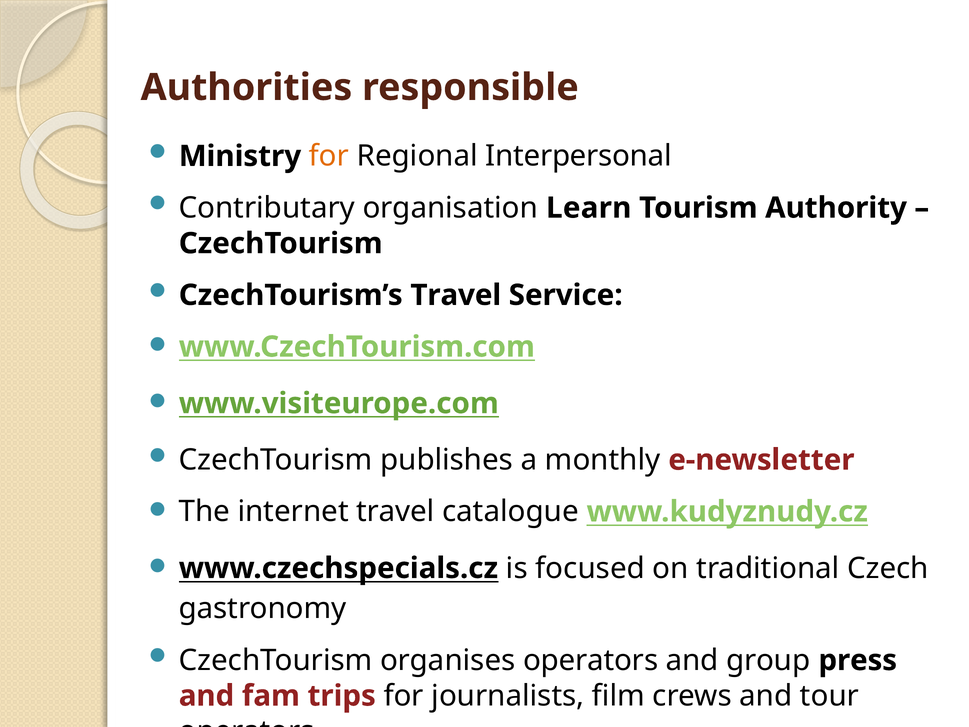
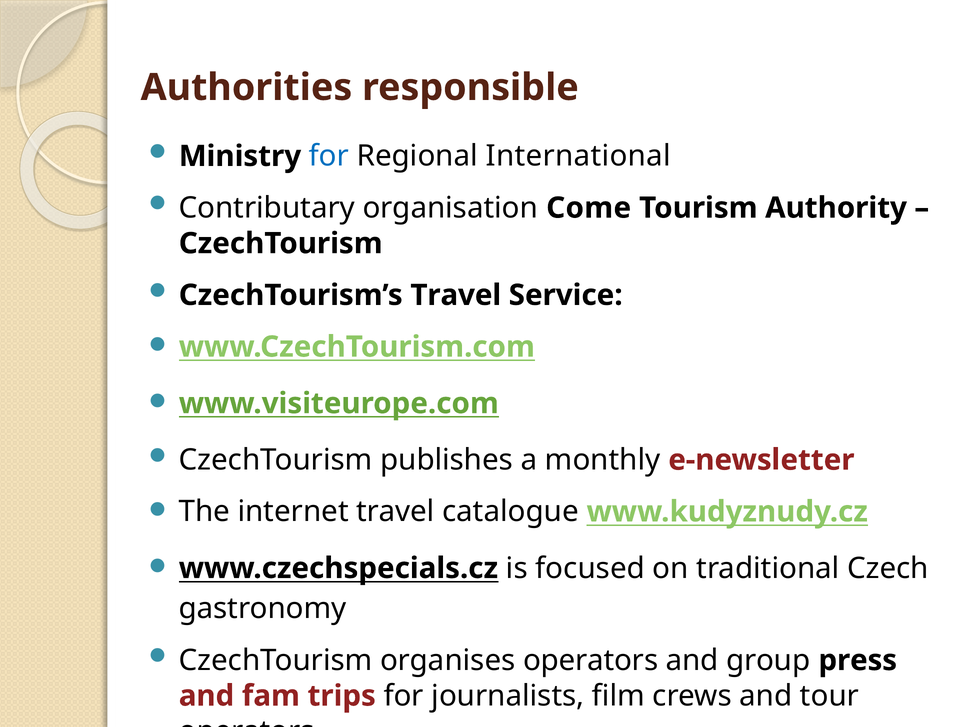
for at (329, 156) colour: orange -> blue
Interpersonal: Interpersonal -> International
Learn: Learn -> Come
